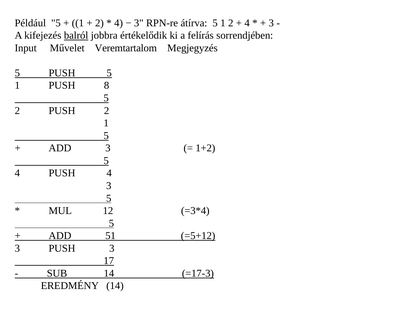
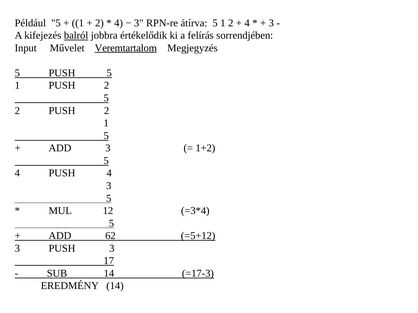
Veremtartalom underline: none -> present
1 PUSH 8: 8 -> 2
51: 51 -> 62
